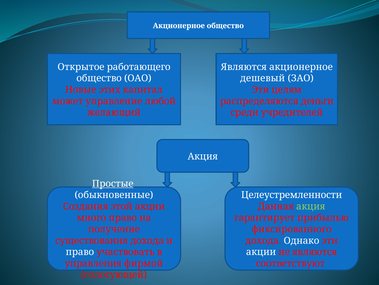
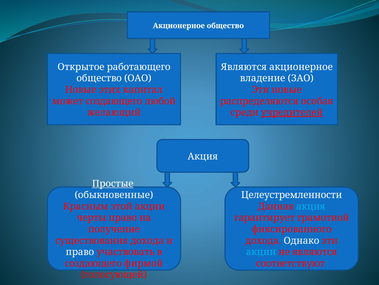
дешевый: дешевый -> владение
Эти целям: целям -> новые
может управление: управление -> создающего
деньги: деньги -> особая
учредителей underline: none -> present
Создания: Создания -> Красным
акция at (311, 206) colour: light green -> light blue
много: много -> черты
прибылью: прибылью -> грамотной
акции at (261, 251) colour: white -> light blue
управления at (93, 263): управления -> создающего
